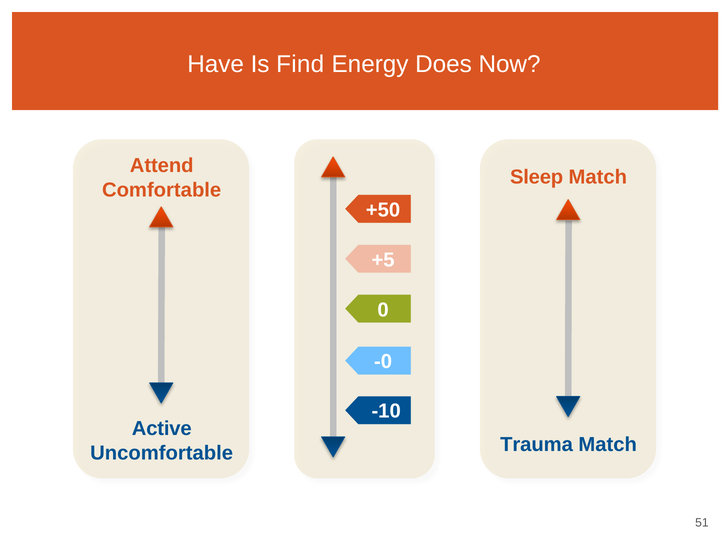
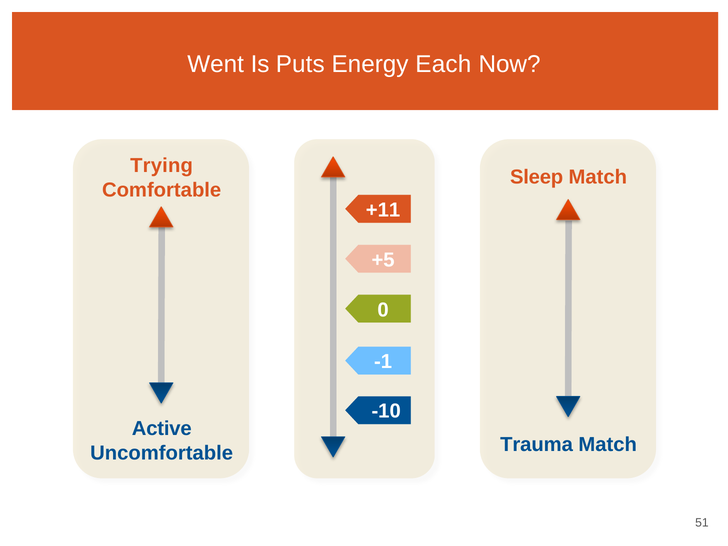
Have: Have -> Went
Find: Find -> Puts
Does: Does -> Each
Attend: Attend -> Trying
+50: +50 -> +11
-0: -0 -> -1
